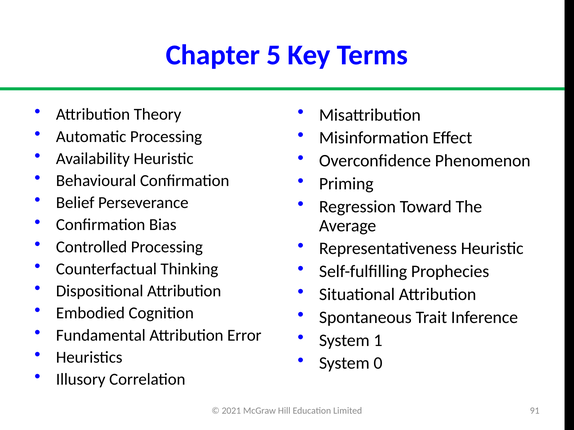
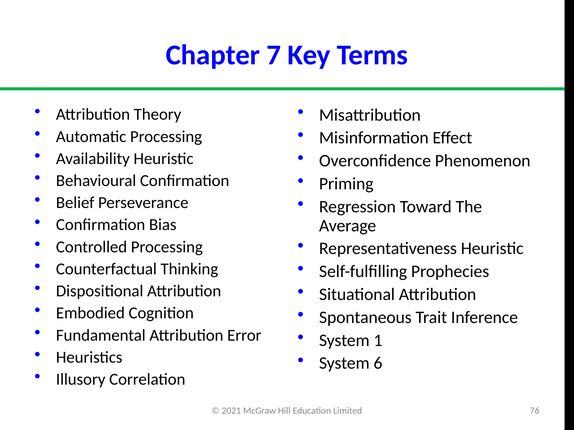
5: 5 -> 7
0: 0 -> 6
91: 91 -> 76
